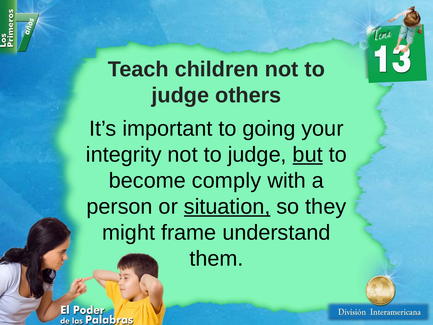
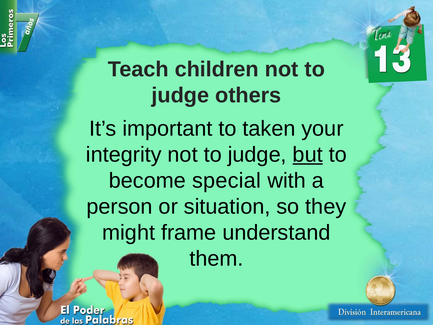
going: going -> taken
comply: comply -> special
situation underline: present -> none
